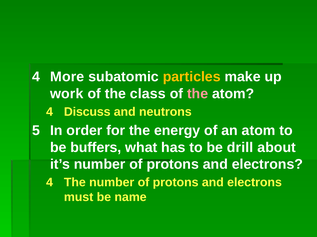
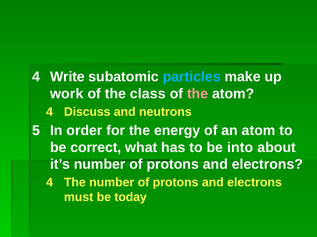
More: More -> Write
particles colour: yellow -> light blue
buffers: buffers -> correct
drill: drill -> into
name: name -> today
